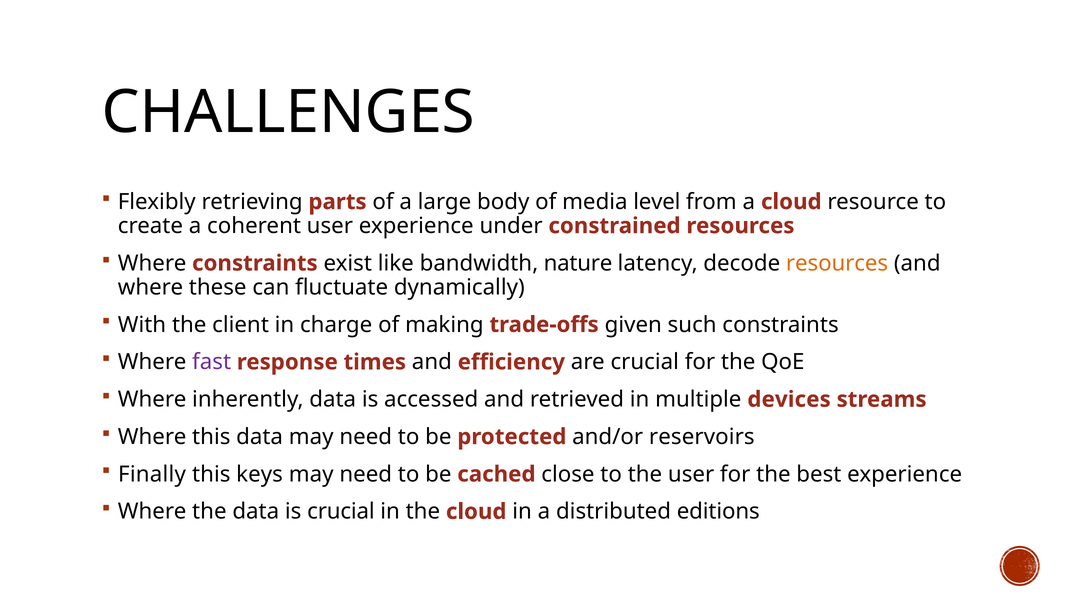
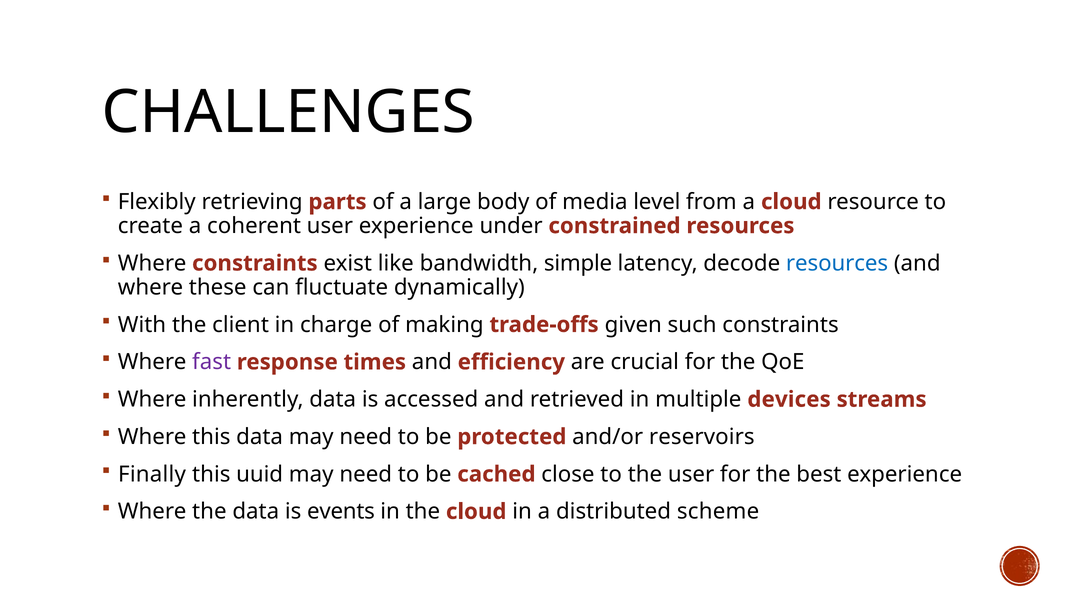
nature: nature -> simple
resources at (837, 263) colour: orange -> blue
keys: keys -> uuid
is crucial: crucial -> events
editions: editions -> scheme
